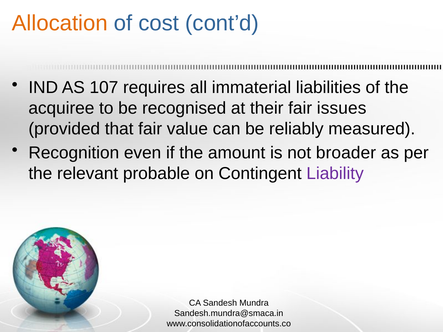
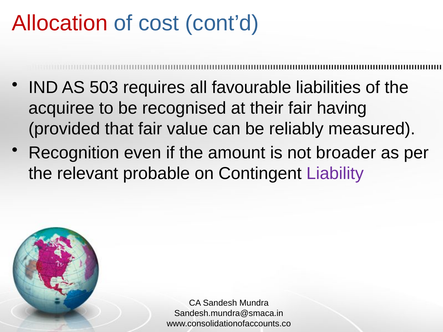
Allocation colour: orange -> red
107: 107 -> 503
immaterial: immaterial -> favourable
issues: issues -> having
